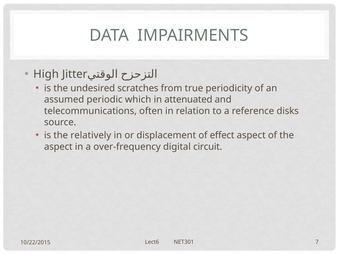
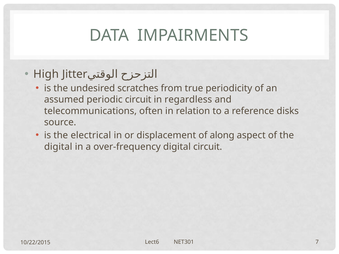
periodic which: which -> circuit
attenuated: attenuated -> regardless
relatively: relatively -> electrical
effect: effect -> along
aspect at (58, 147): aspect -> digital
